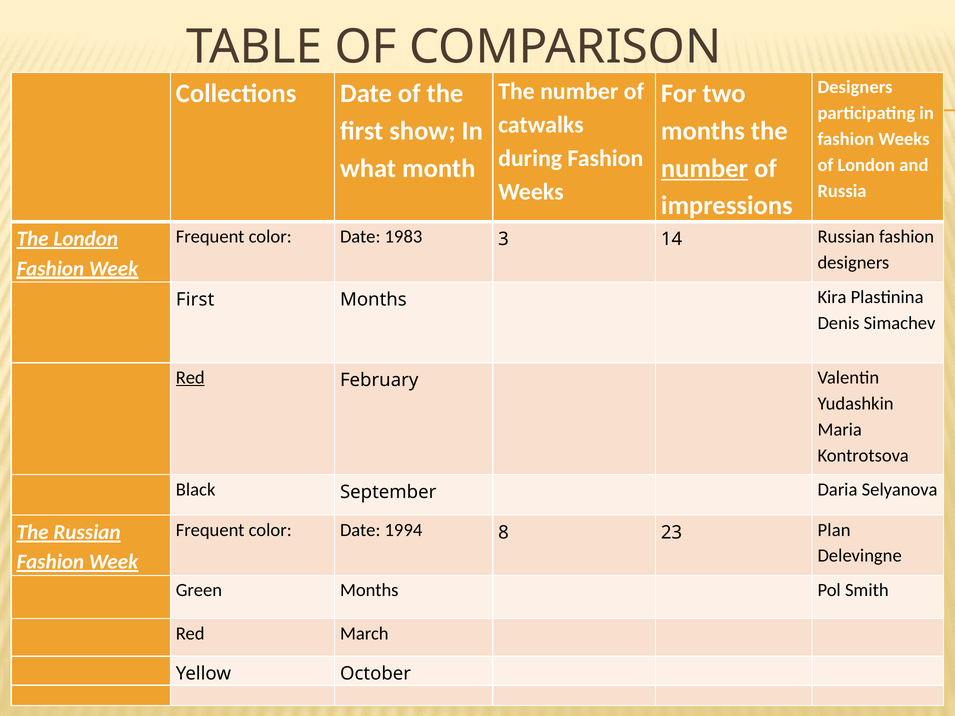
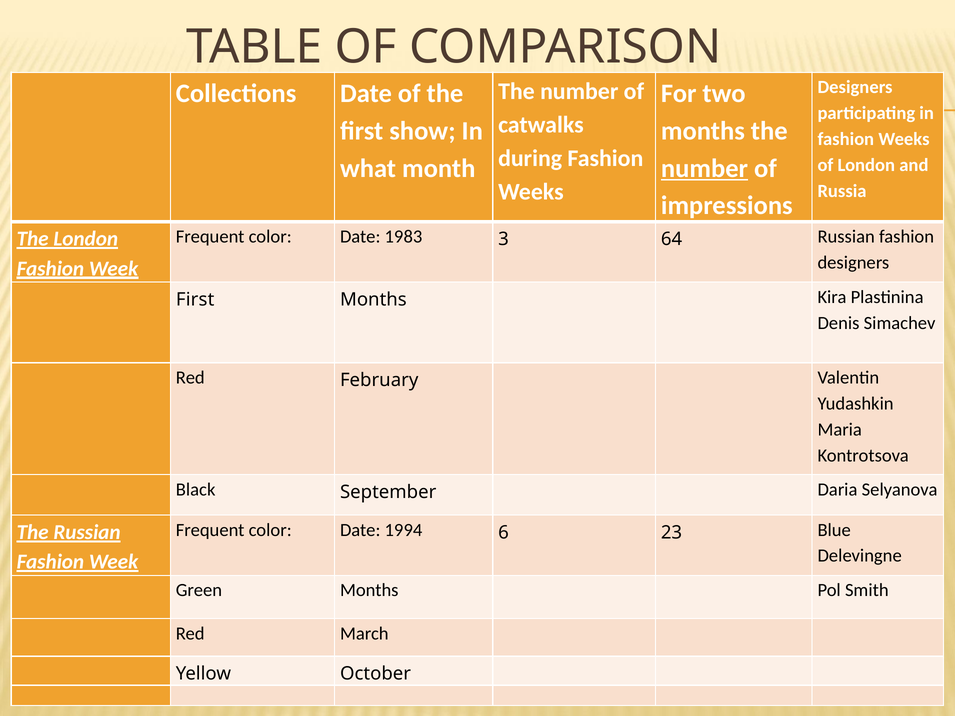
14: 14 -> 64
Red at (190, 378) underline: present -> none
8: 8 -> 6
Plan: Plan -> Blue
